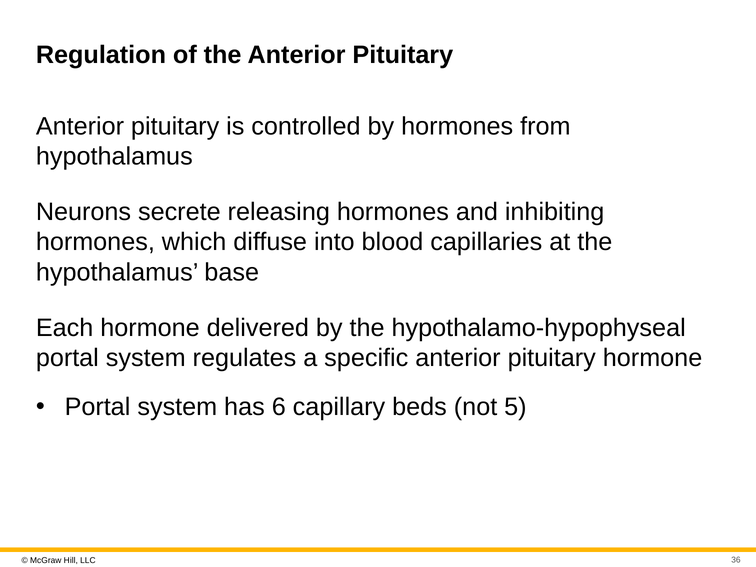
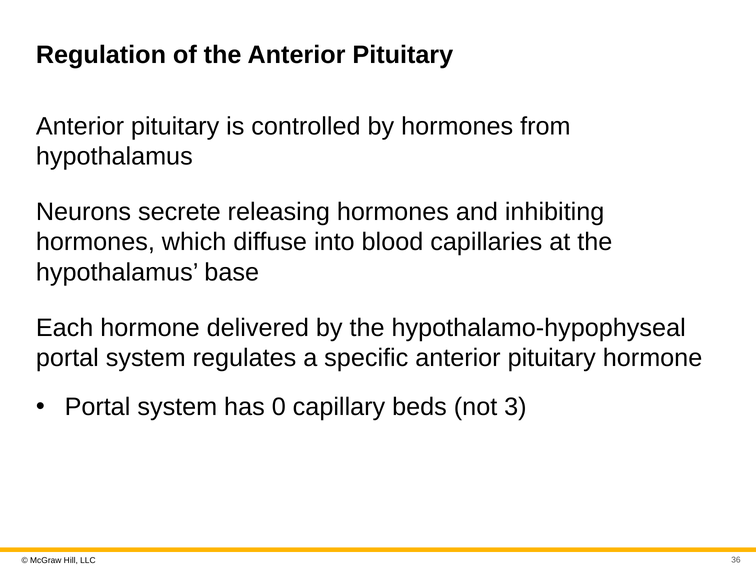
6: 6 -> 0
5: 5 -> 3
